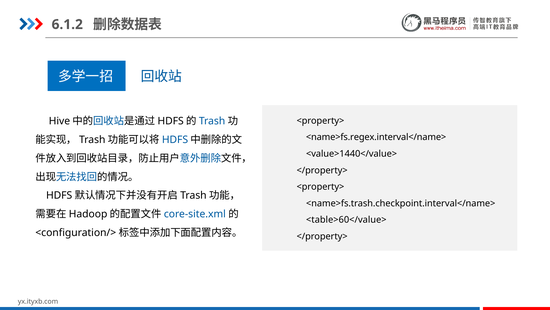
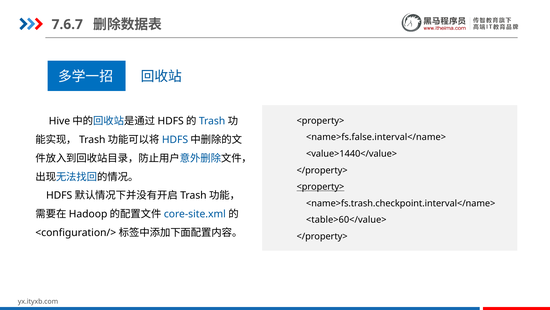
6.1.2: 6.1.2 -> 7.6.7
<name>fs.regex.interval</name>: <name>fs.regex.interval</name> -> <name>fs.false.interval</name>
<property> at (320, 187) underline: none -> present
